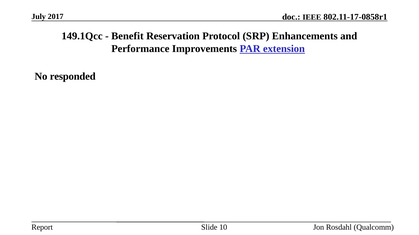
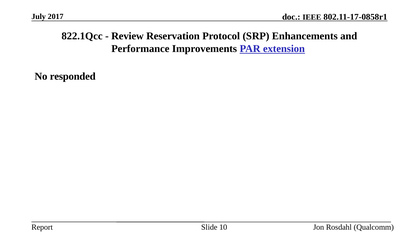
149.1Qcc: 149.1Qcc -> 822.1Qcc
Benefit: Benefit -> Review
